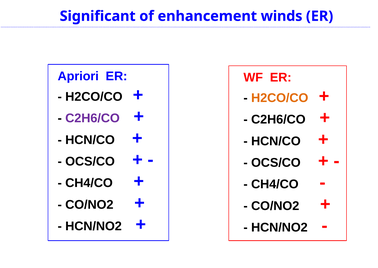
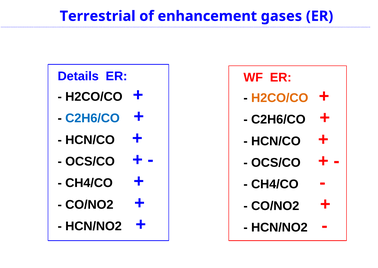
Significant: Significant -> Terrestrial
winds: winds -> gases
Apriori: Apriori -> Details
C2H6/CO at (93, 118) colour: purple -> blue
